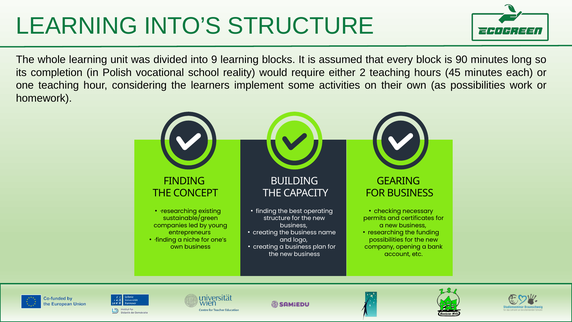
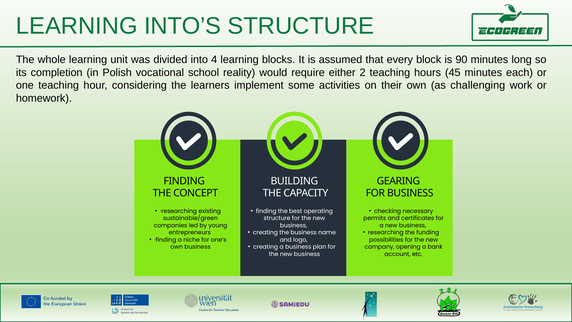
9: 9 -> 4
as possibilities: possibilities -> challenging
